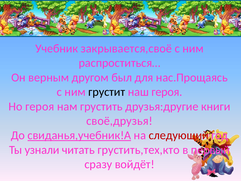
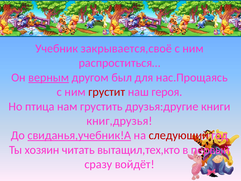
верным underline: none -> present
грустит colour: black -> red
Но героя: героя -> птица
своё,друзья: своё,друзья -> книг,друзья
узнали: узнали -> хозяин
грустить,тех,кто: грустить,тех,кто -> вытащил,тех,кто
